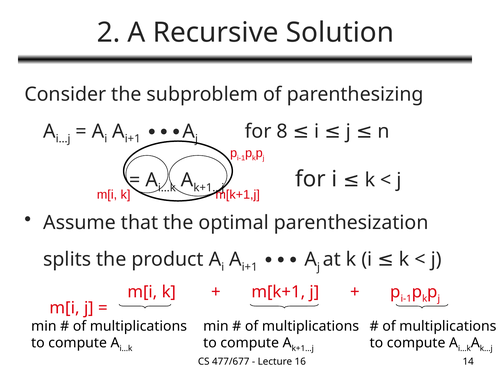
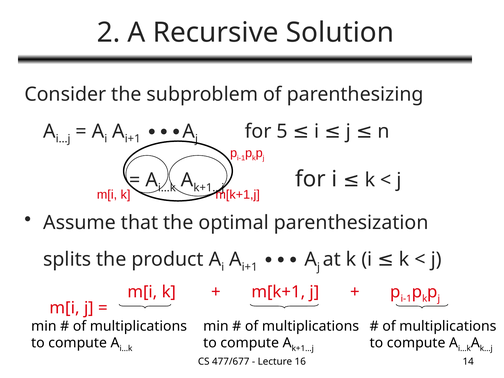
8: 8 -> 5
